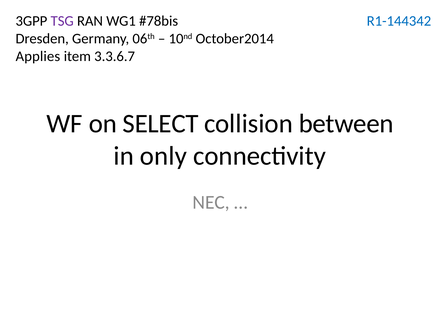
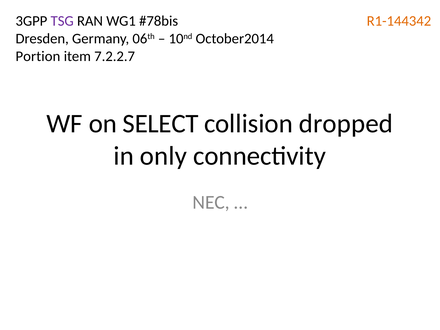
R1-144342 colour: blue -> orange
Applies: Applies -> Portion
3.3.6.7: 3.3.6.7 -> 7.2.2.7
between: between -> dropped
